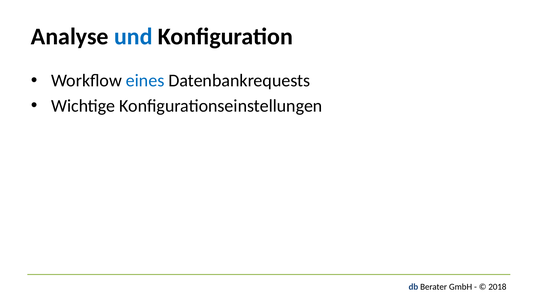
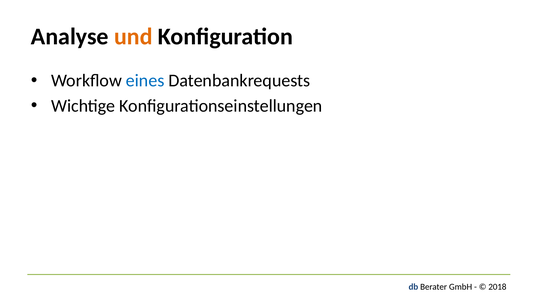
und colour: blue -> orange
